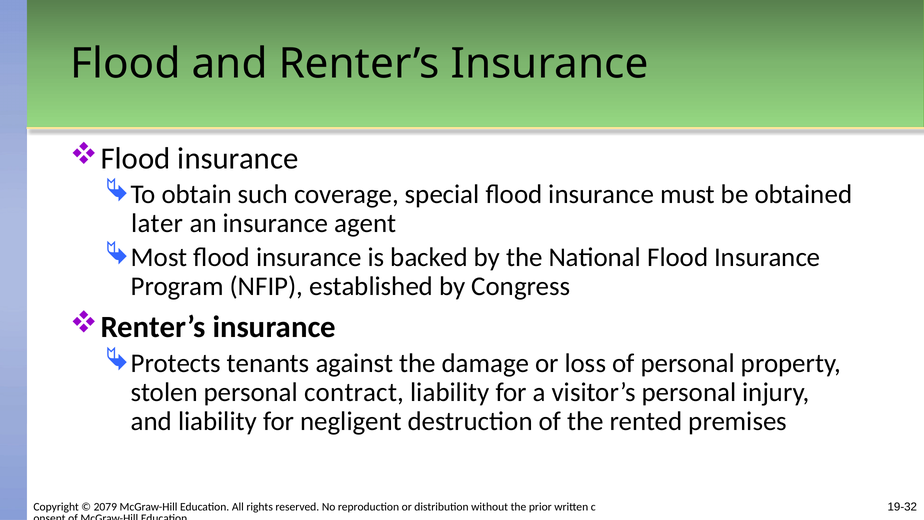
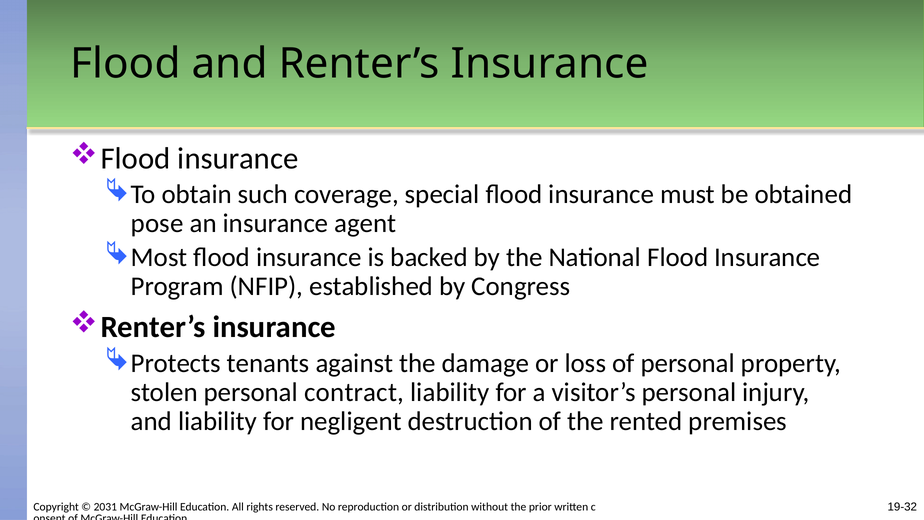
later: later -> pose
2079: 2079 -> 2031
